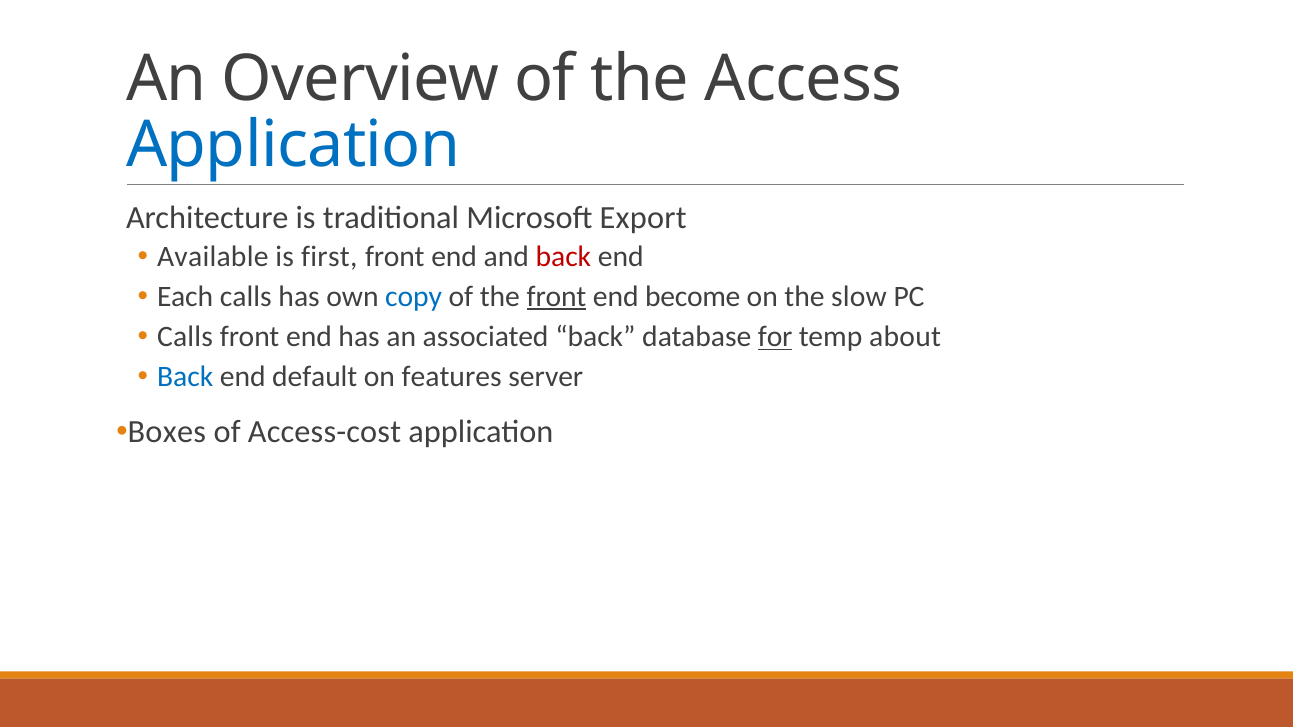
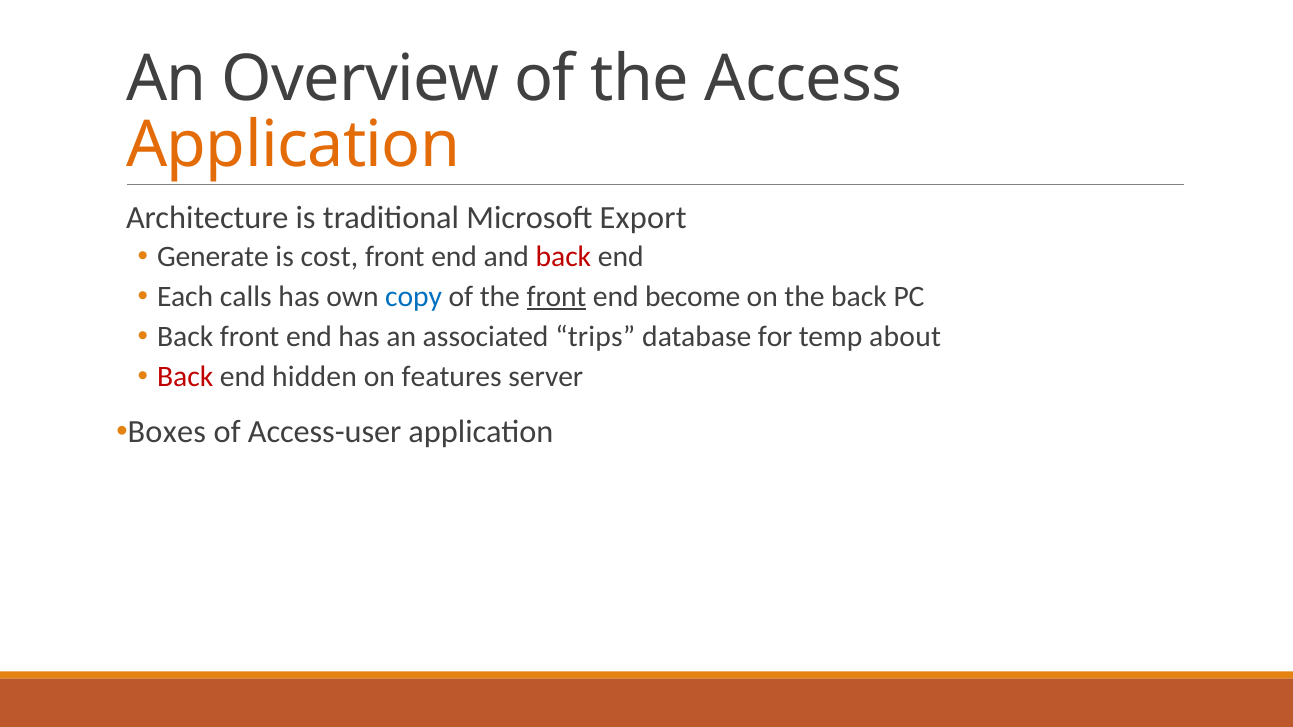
Application at (293, 145) colour: blue -> orange
Available: Available -> Generate
first: first -> cost
the slow: slow -> back
Calls at (185, 337): Calls -> Back
associated back: back -> trips
for underline: present -> none
Back at (185, 377) colour: blue -> red
default: default -> hidden
Access-cost: Access-cost -> Access-user
